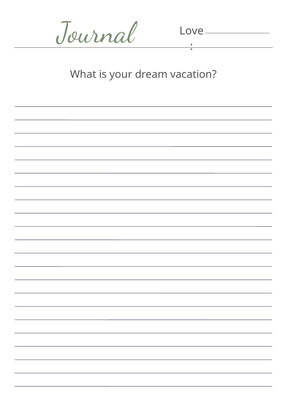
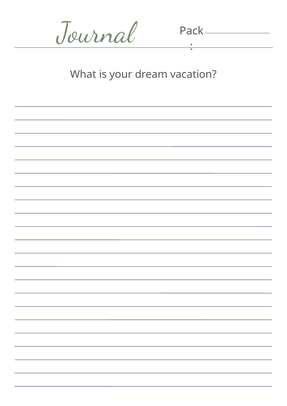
Love: Love -> Pack
